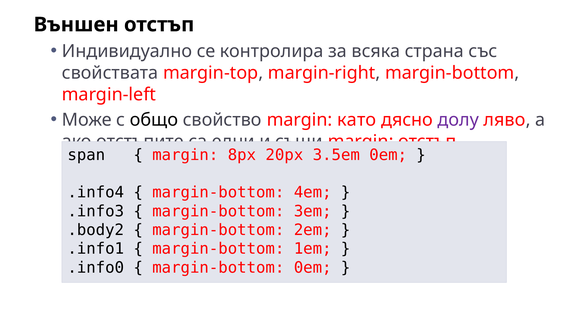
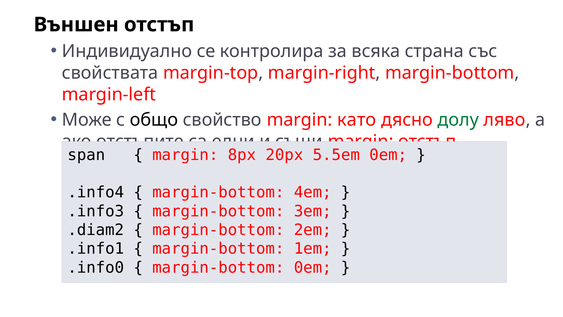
долу colour: purple -> green
3.5em: 3.5em -> 5.5em
.body2: .body2 -> .diam2
